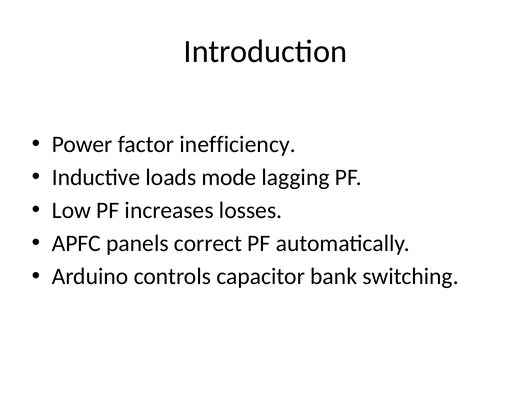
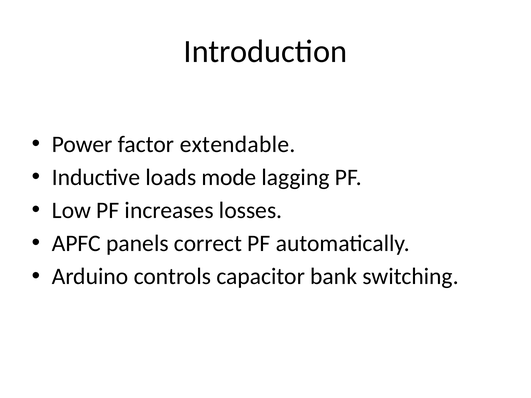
inefficiency: inefficiency -> extendable
